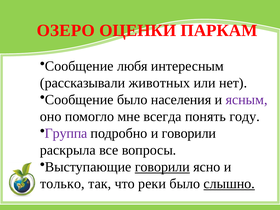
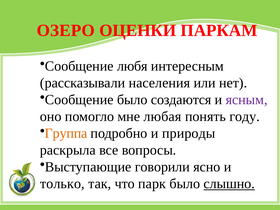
животных: животных -> населения
населения: населения -> создаются
всегда: всегда -> любая
Группа colour: purple -> orange
и говорили: говорили -> природы
говорили at (162, 167) underline: present -> none
реки: реки -> парк
